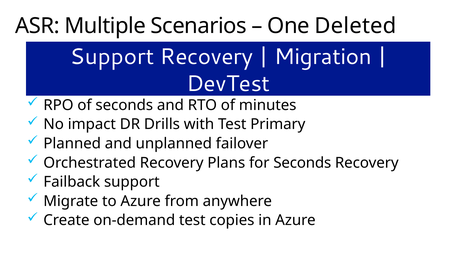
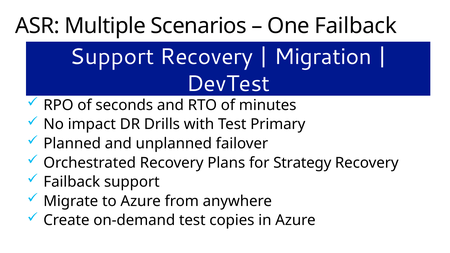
One Deleted: Deleted -> Failback
for Seconds: Seconds -> Strategy
